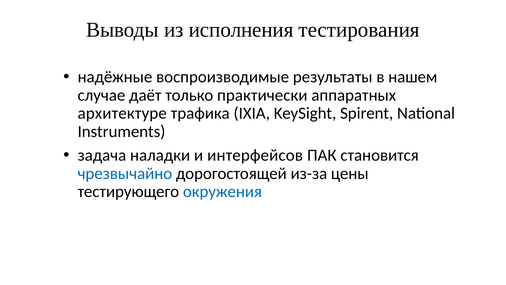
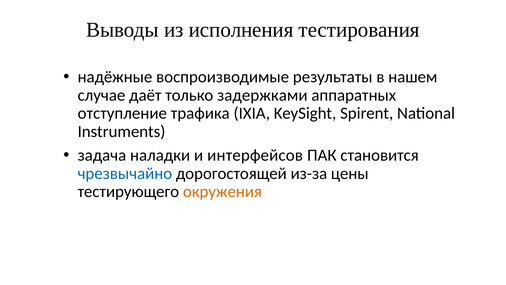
практически: практически -> задержками
архитектуре: архитектуре -> отступление
окружения colour: blue -> orange
